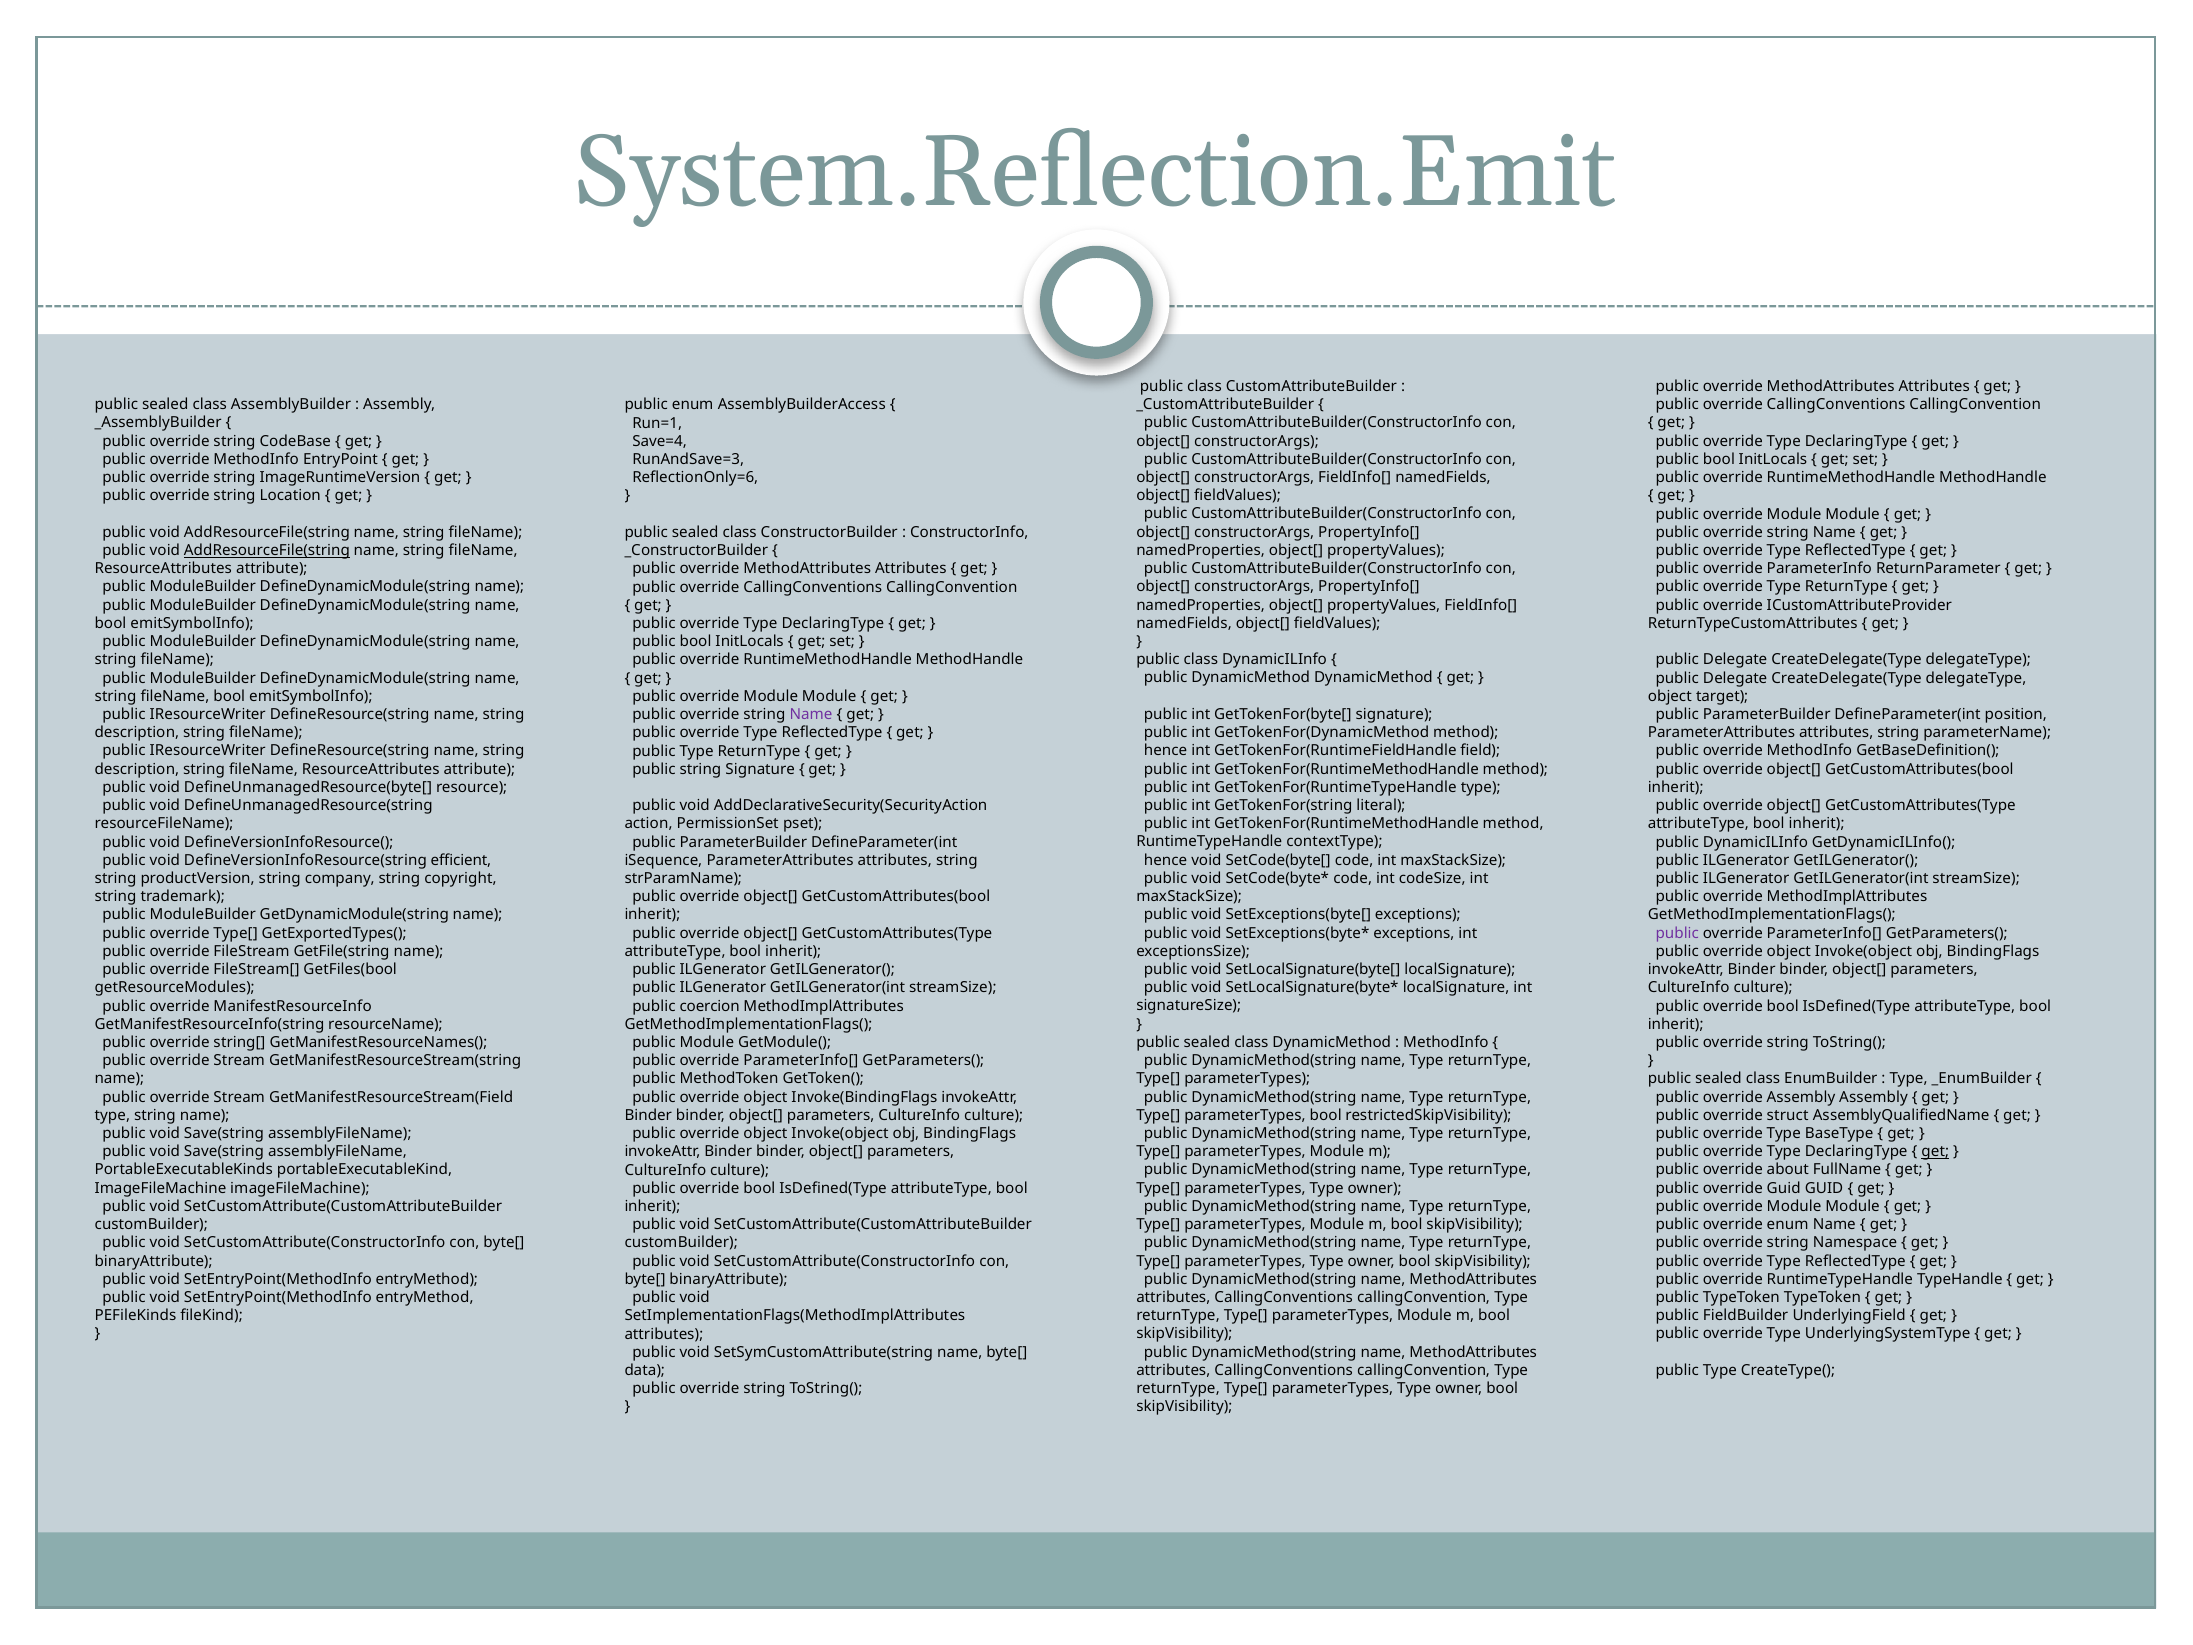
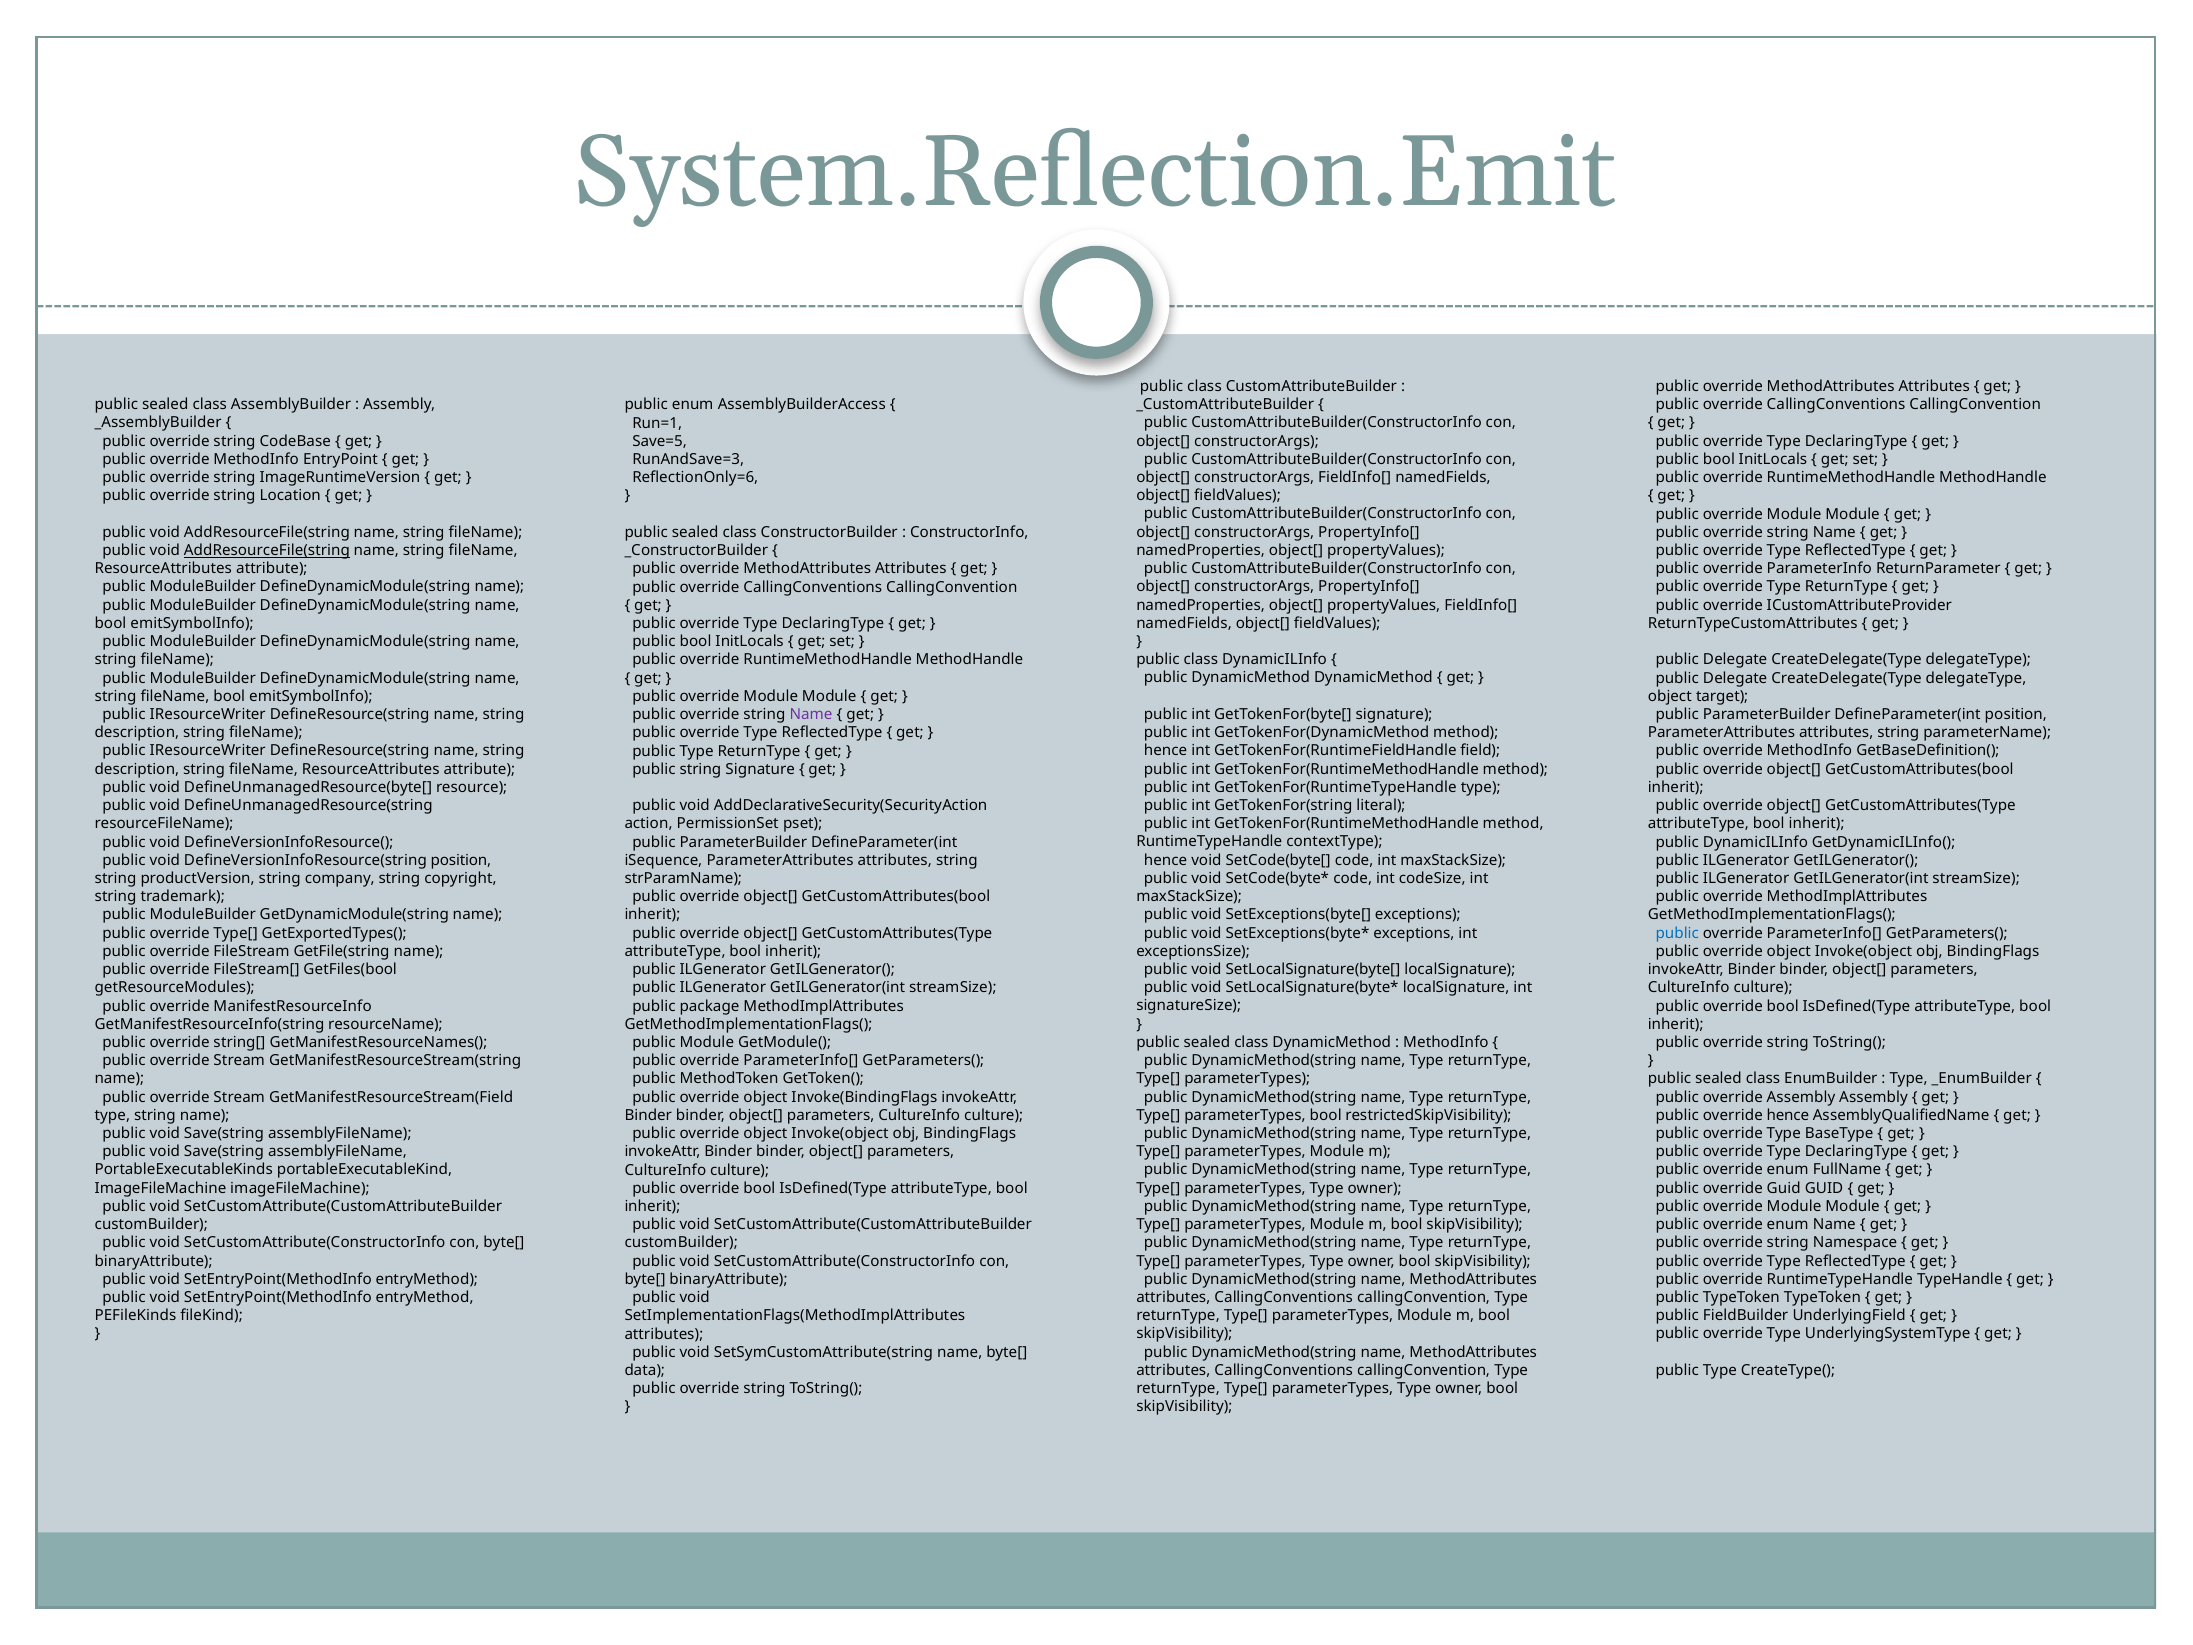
Save=4: Save=4 -> Save=5
DefineVersionInfoResource(string efficient: efficient -> position
public at (1677, 933) colour: purple -> blue
coercion: coercion -> package
override struct: struct -> hence
get at (1935, 1152) underline: present -> none
about at (1788, 1170): about -> enum
